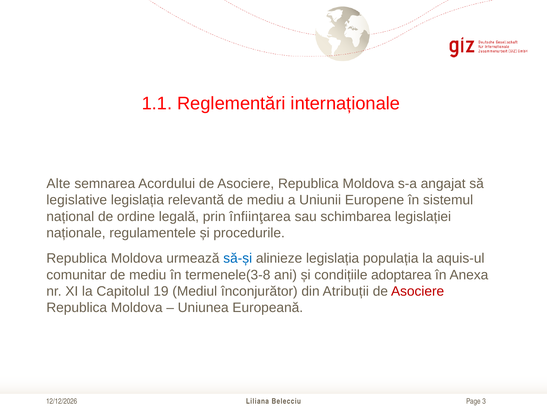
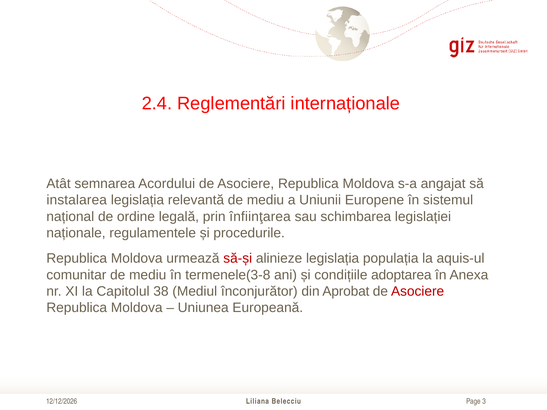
1.1: 1.1 -> 2.4
Alte: Alte -> Atât
legislative: legislative -> instalarea
să-și colour: blue -> red
19: 19 -> 38
Atribuții: Atribuții -> Aprobat
